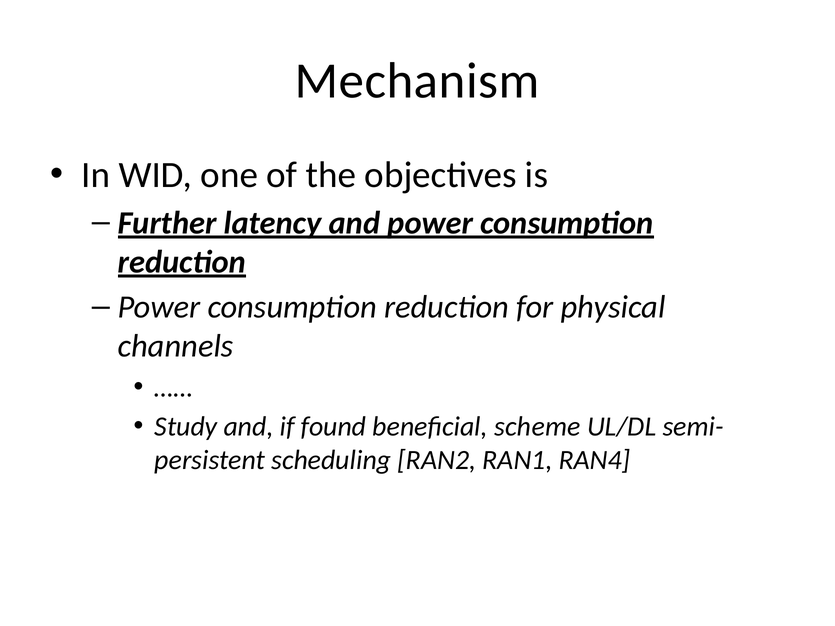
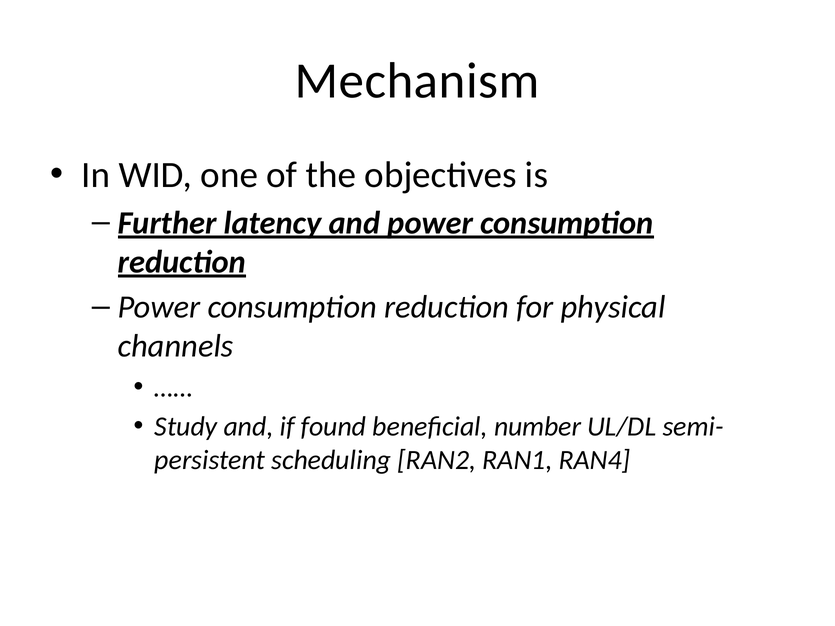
scheme: scheme -> number
